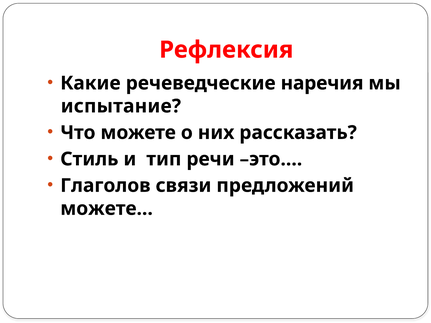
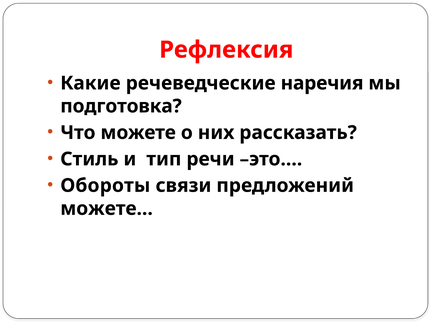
испытание: испытание -> подготовка
Глаголов: Глаголов -> Обороты
